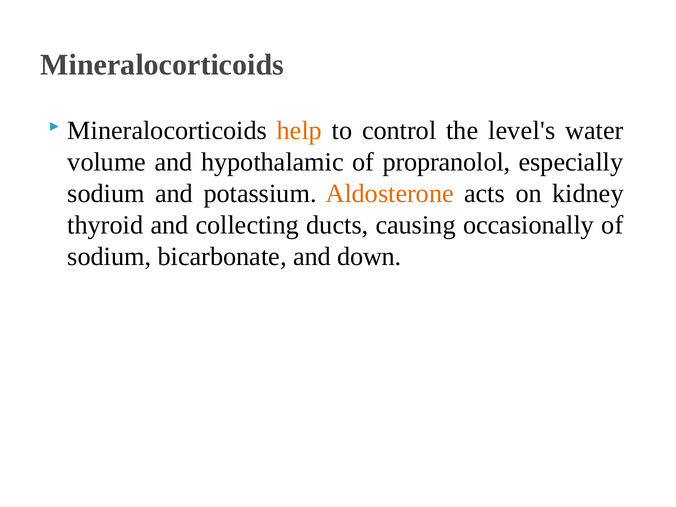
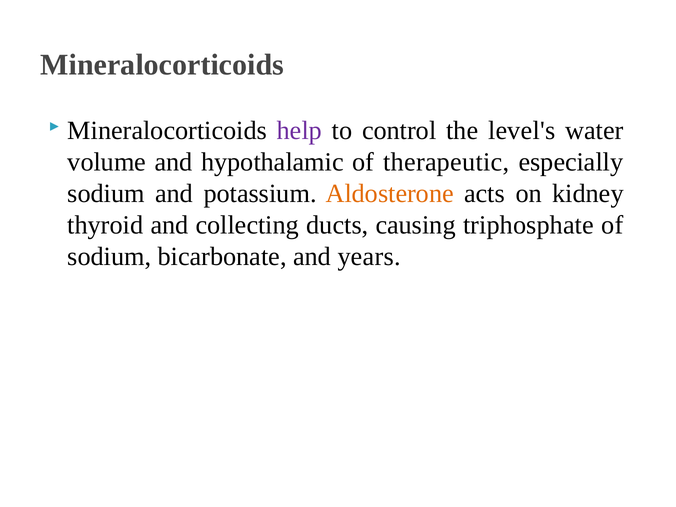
help colour: orange -> purple
propranolol: propranolol -> therapeutic
occasionally: occasionally -> triphosphate
down: down -> years
